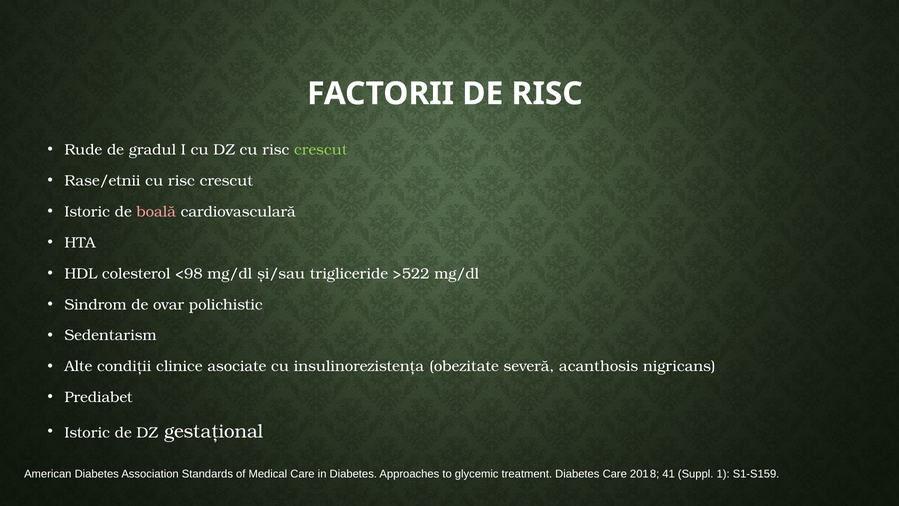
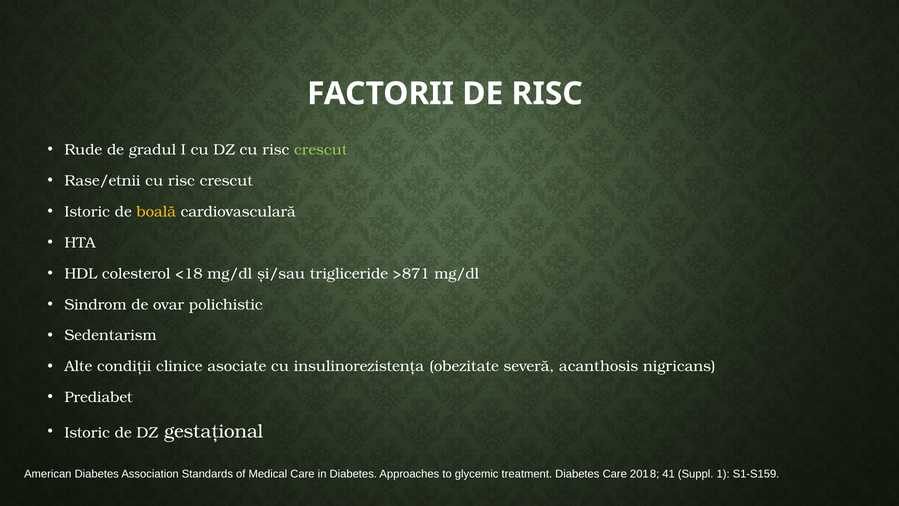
boală colour: pink -> yellow
<98: <98 -> <18
>522: >522 -> >871
